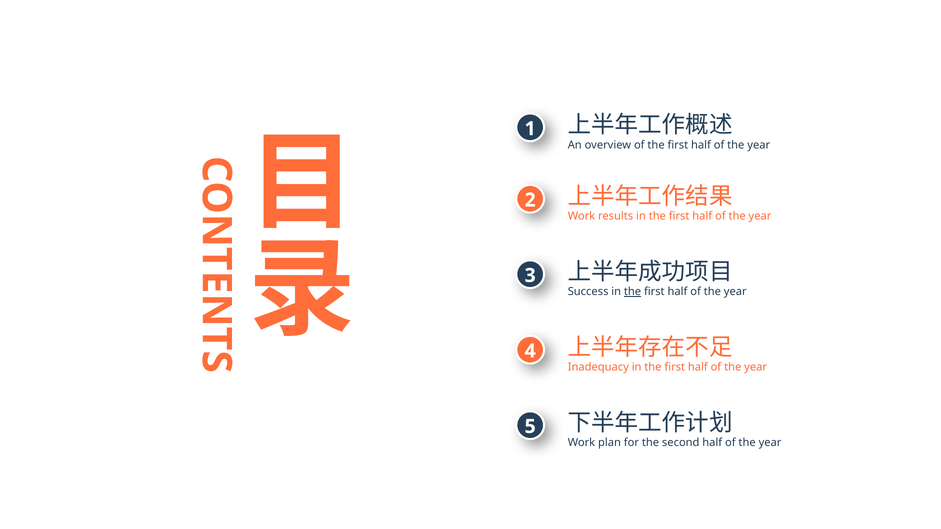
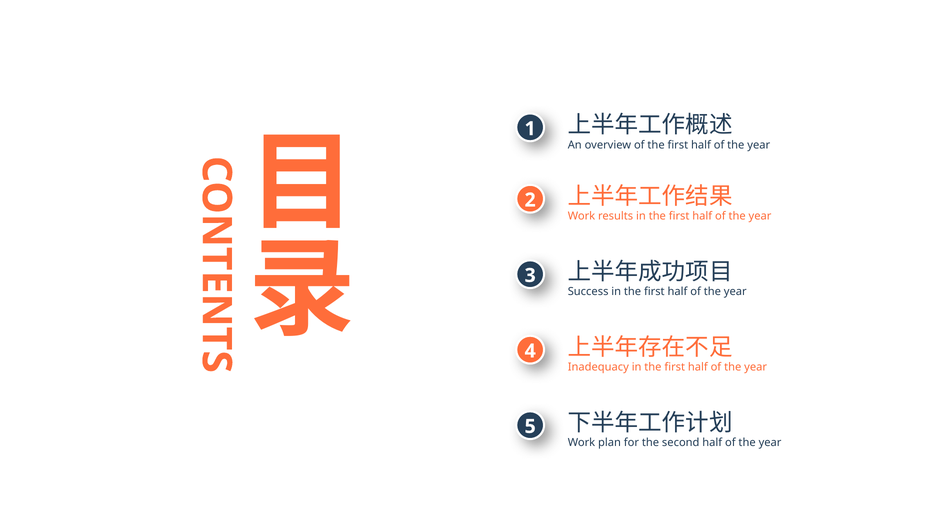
the at (633, 292) underline: present -> none
